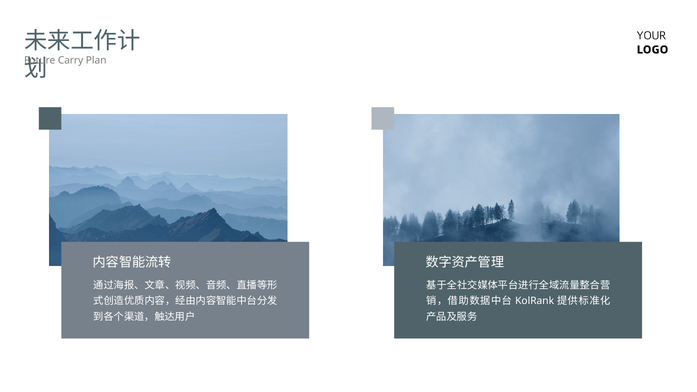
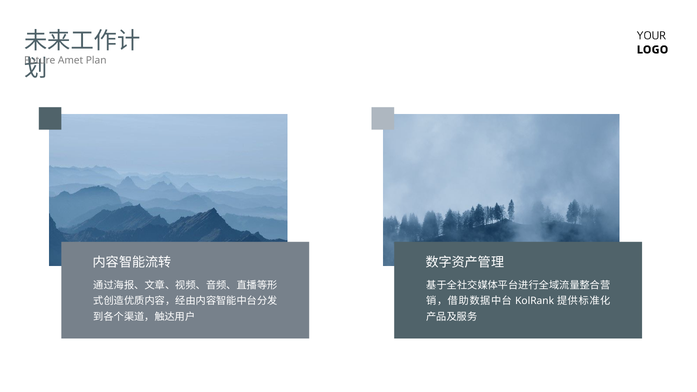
Carry: Carry -> Amet
